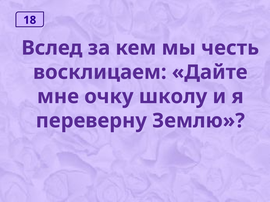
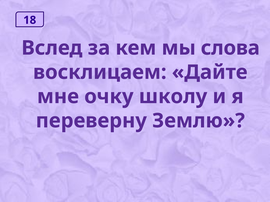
честь: честь -> слова
